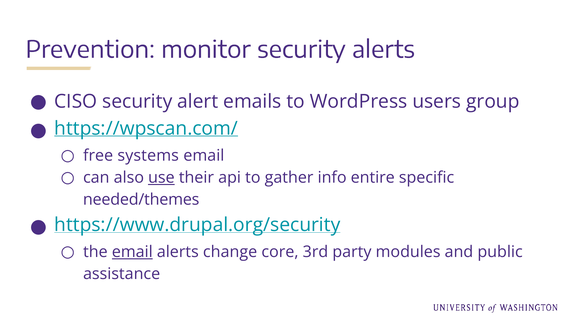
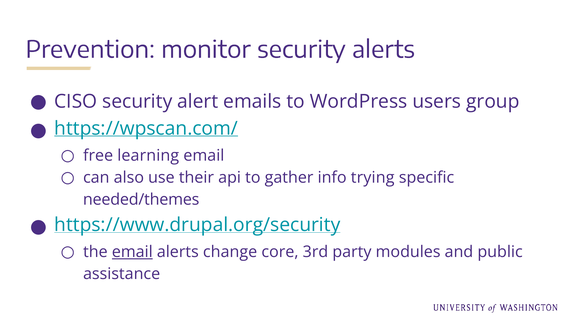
systems: systems -> learning
use underline: present -> none
entire: entire -> trying
